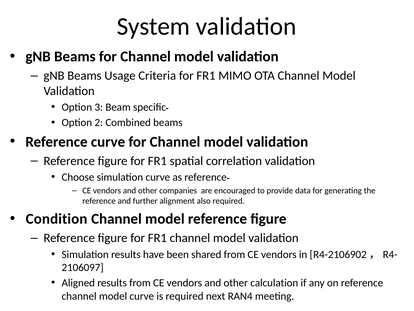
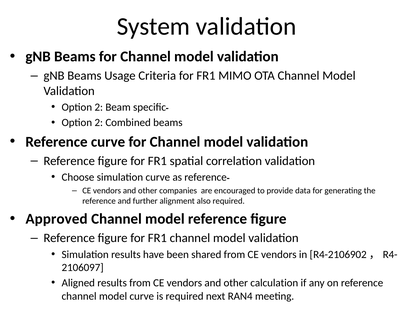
3 at (99, 107): 3 -> 2
Condition: Condition -> Approved
